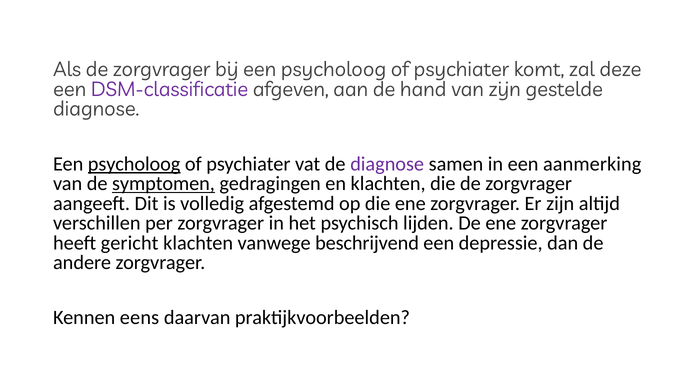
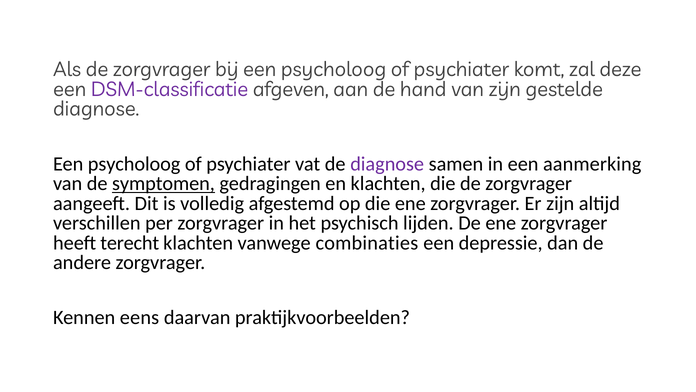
psycholoog at (134, 164) underline: present -> none
gericht: gericht -> terecht
beschrijvend: beschrijvend -> combinaties
